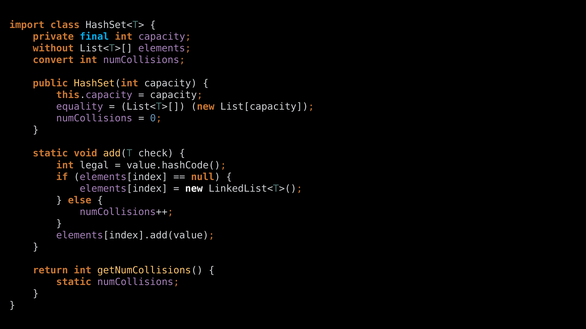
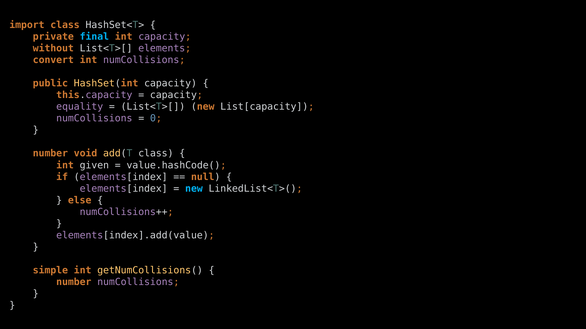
static at (50, 154): static -> number
add(T check: check -> class
legal: legal -> given
new at (194, 189) colour: white -> light blue
return: return -> simple
static at (74, 283): static -> number
